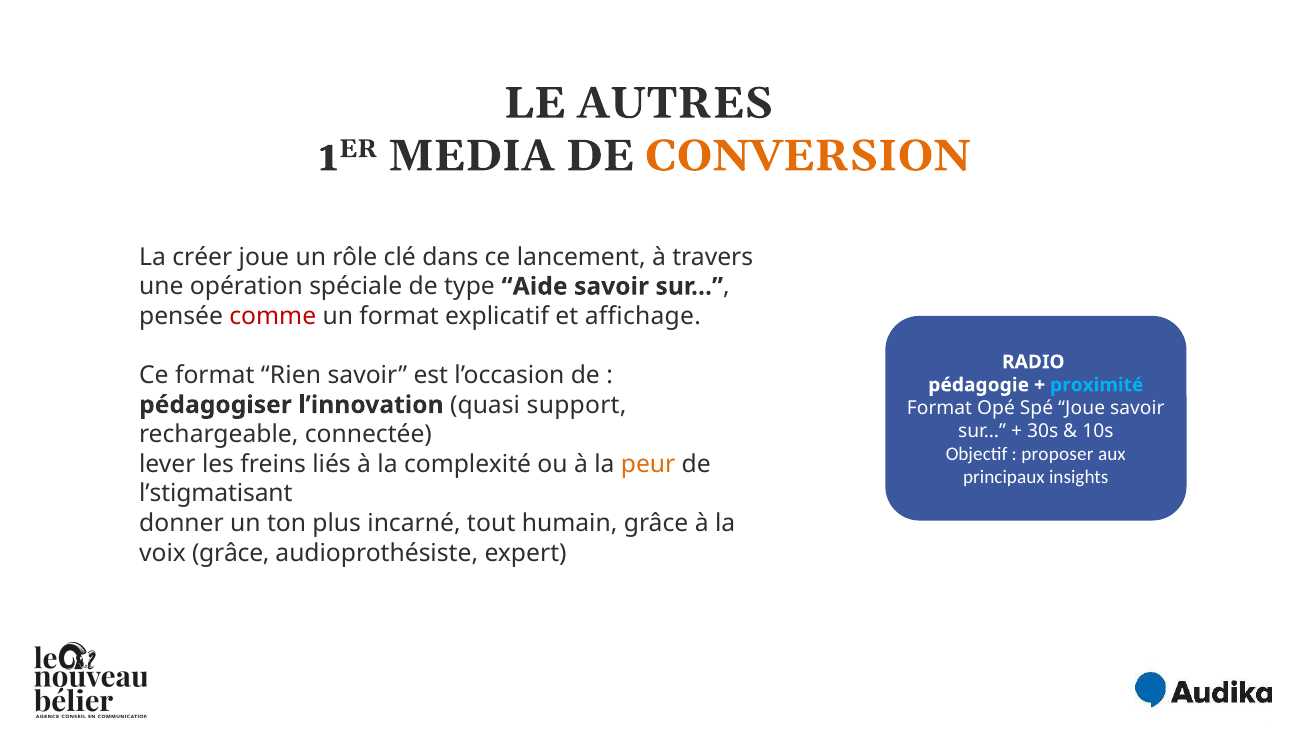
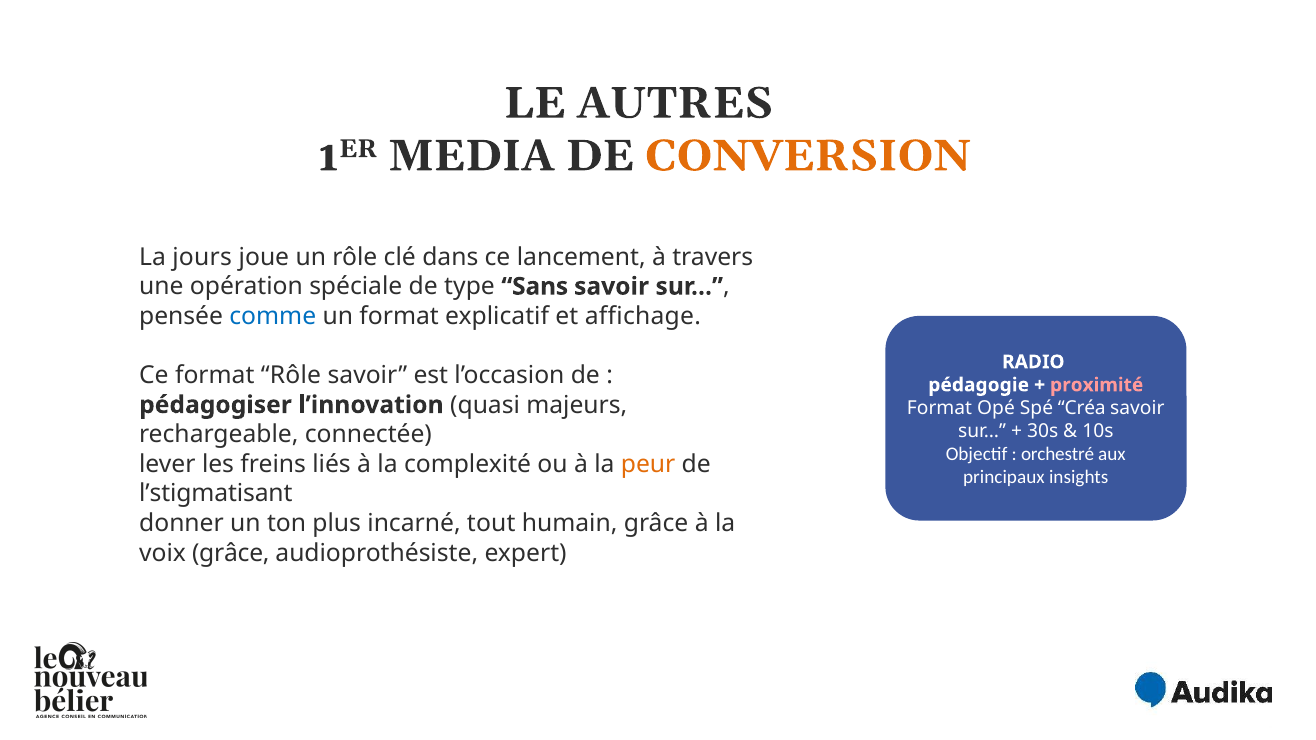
créer: créer -> jours
Aide: Aide -> Sans
comme colour: red -> blue
format Rien: Rien -> Rôle
proximité colour: light blue -> pink
support: support -> majeurs
Spé Joue: Joue -> Créa
proposer: proposer -> orchestré
